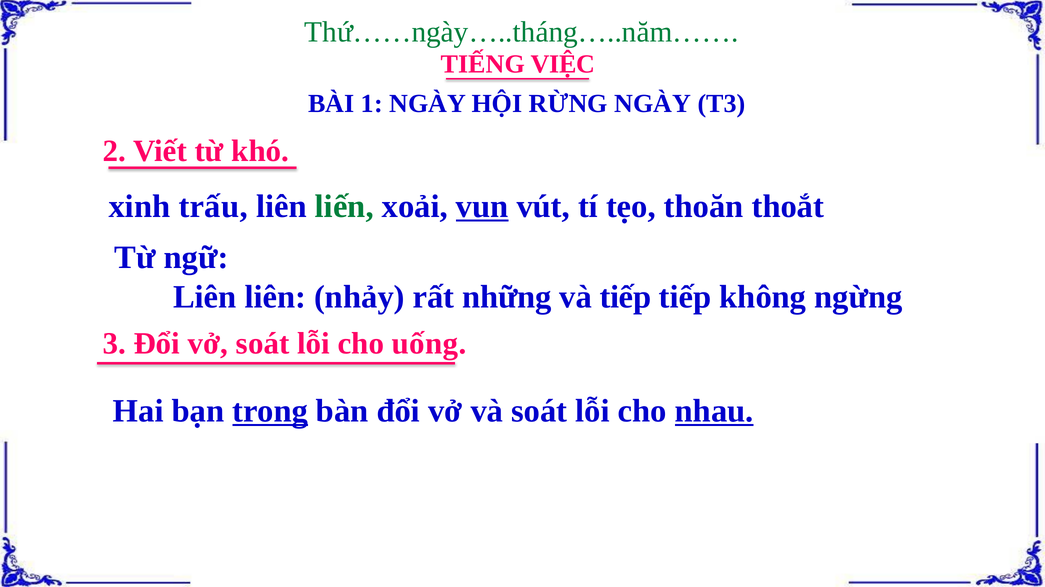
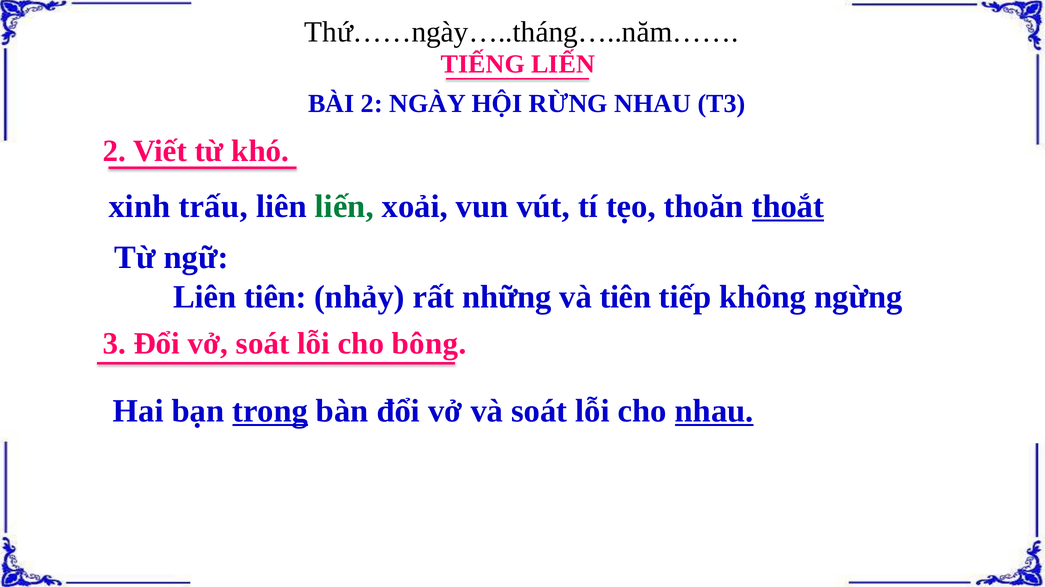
Thứ……ngày…..tháng…..năm…… colour: green -> black
TIẾNG VIỆC: VIỆC -> LIẾN
BÀI 1: 1 -> 2
RỪNG NGÀY: NGÀY -> NHAU
vun underline: present -> none
thoắt underline: none -> present
Liên liên: liên -> tiên
và tiếp: tiếp -> tiên
uống: uống -> bông
